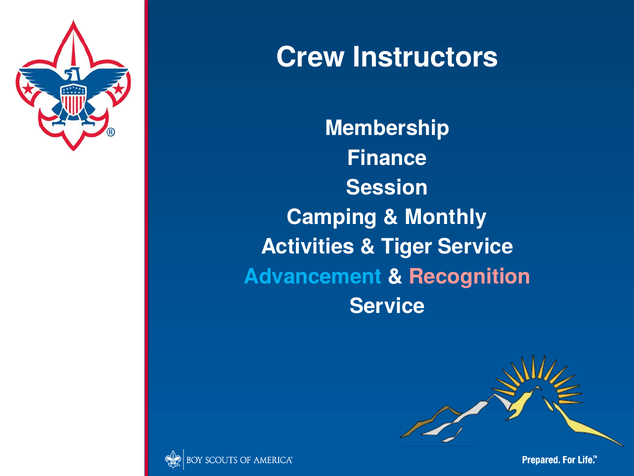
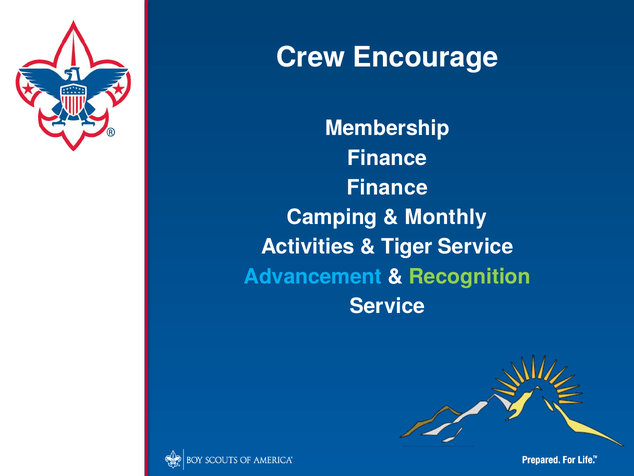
Instructors: Instructors -> Encourage
Session at (387, 188): Session -> Finance
Recognition colour: pink -> light green
